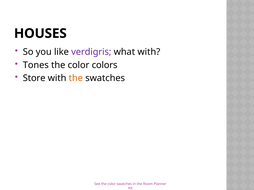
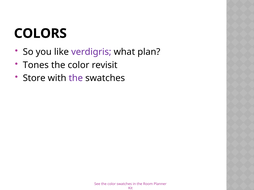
HOUSES: HOUSES -> COLORS
what with: with -> plan
colors: colors -> revisit
the at (76, 78) colour: orange -> purple
